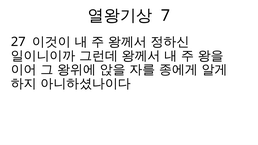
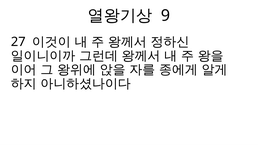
7: 7 -> 9
